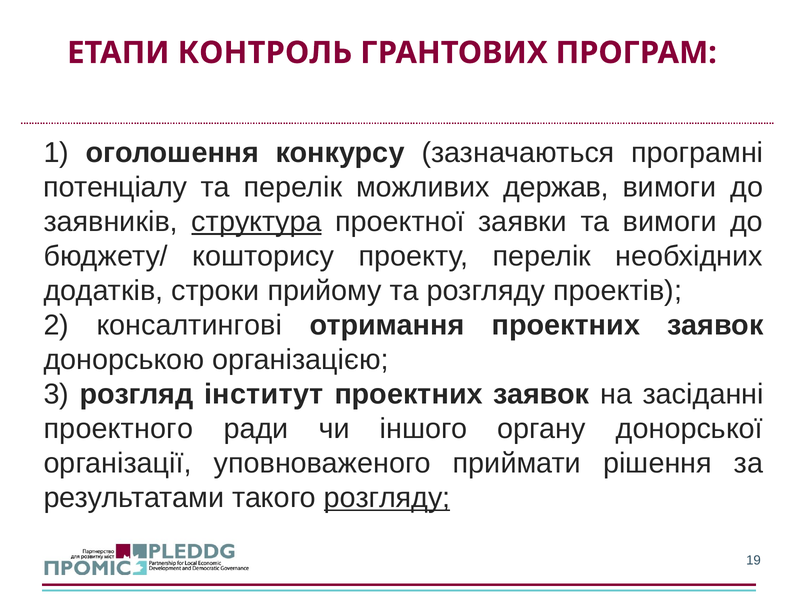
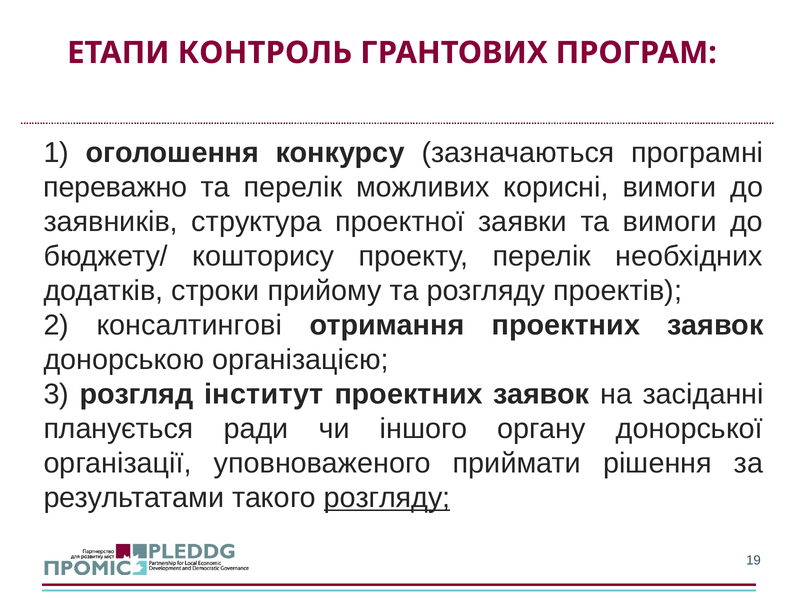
потенціалу: потенціалу -> переважно
держав: держав -> корисні
структура underline: present -> none
проектного: проектного -> планується
